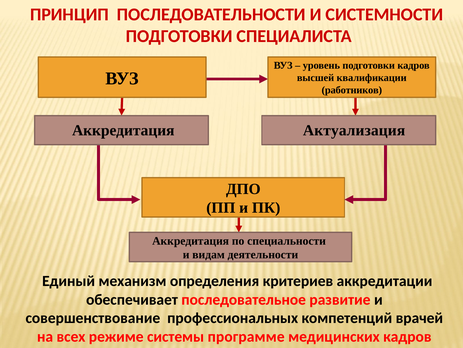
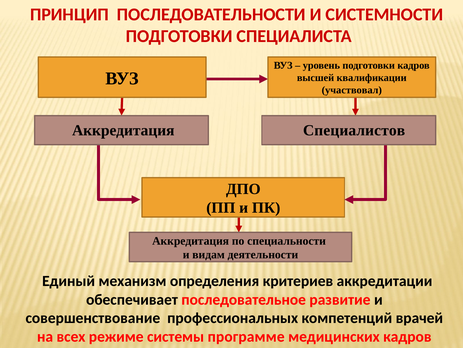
работников: работников -> участвовал
Актуализация: Актуализация -> Специалистов
